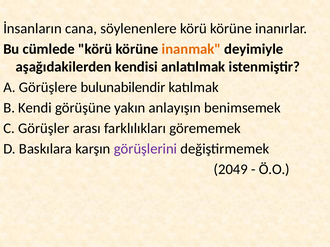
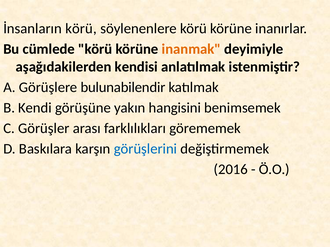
İnsanların cana: cana -> körü
anlayışın: anlayışın -> hangisini
görüşlerini colour: purple -> blue
2049: 2049 -> 2016
